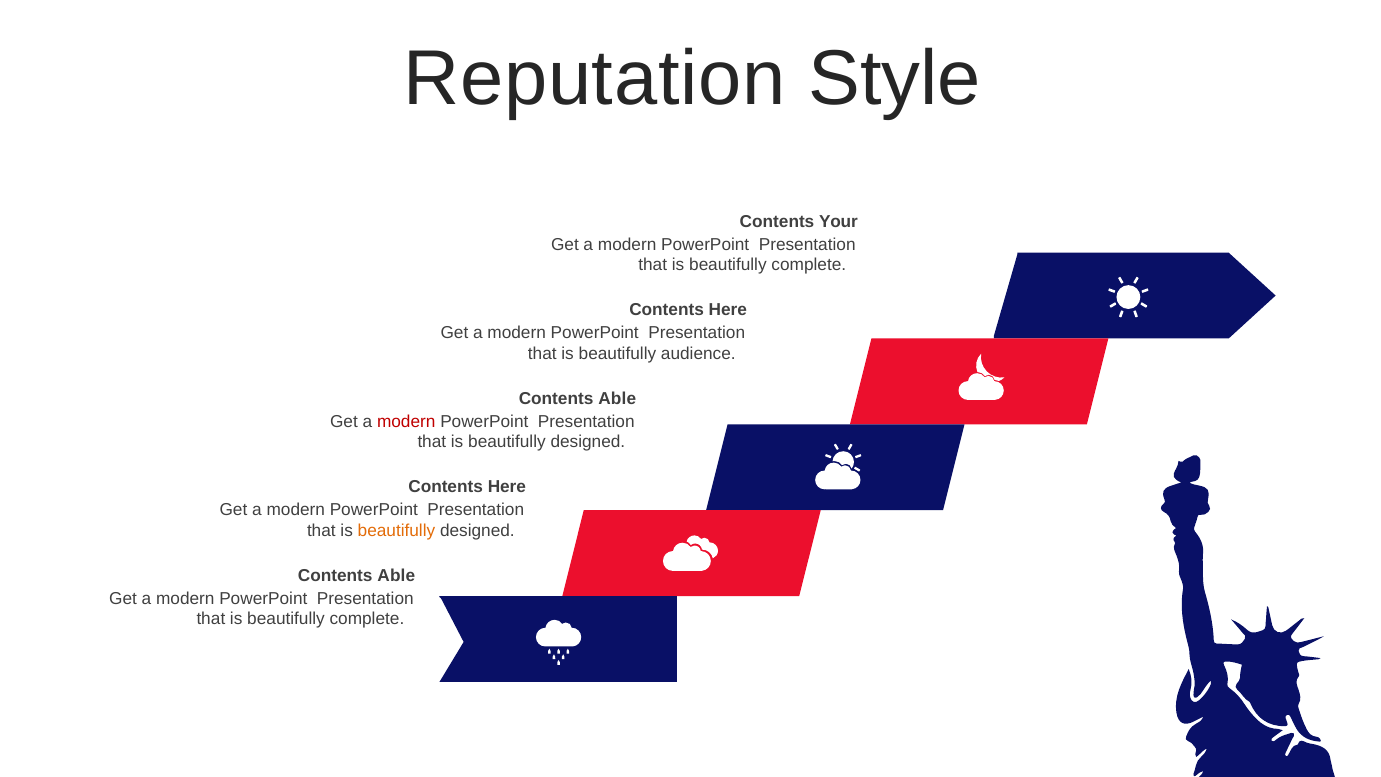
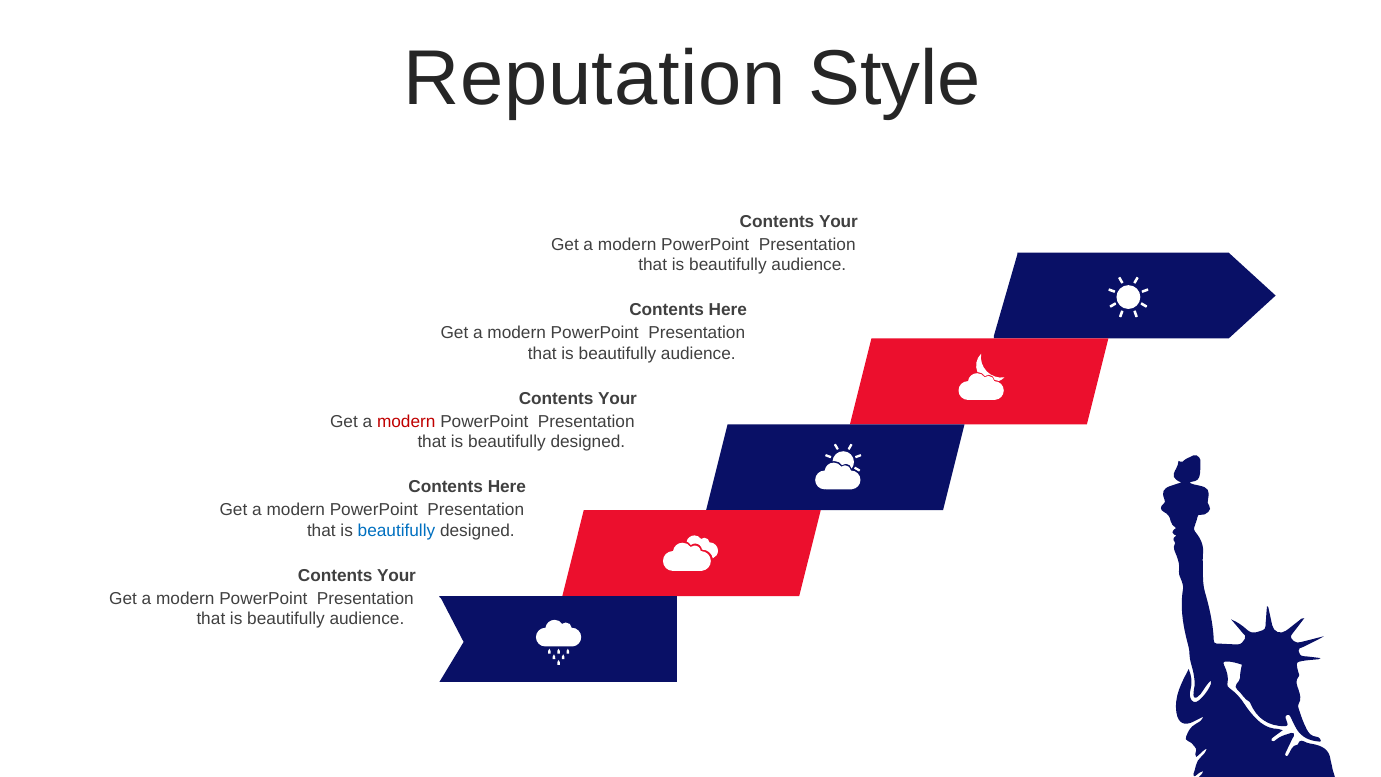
complete at (809, 265): complete -> audience
Able at (617, 398): Able -> Your
beautifully at (396, 531) colour: orange -> blue
Able at (396, 575): Able -> Your
complete at (367, 619): complete -> audience
